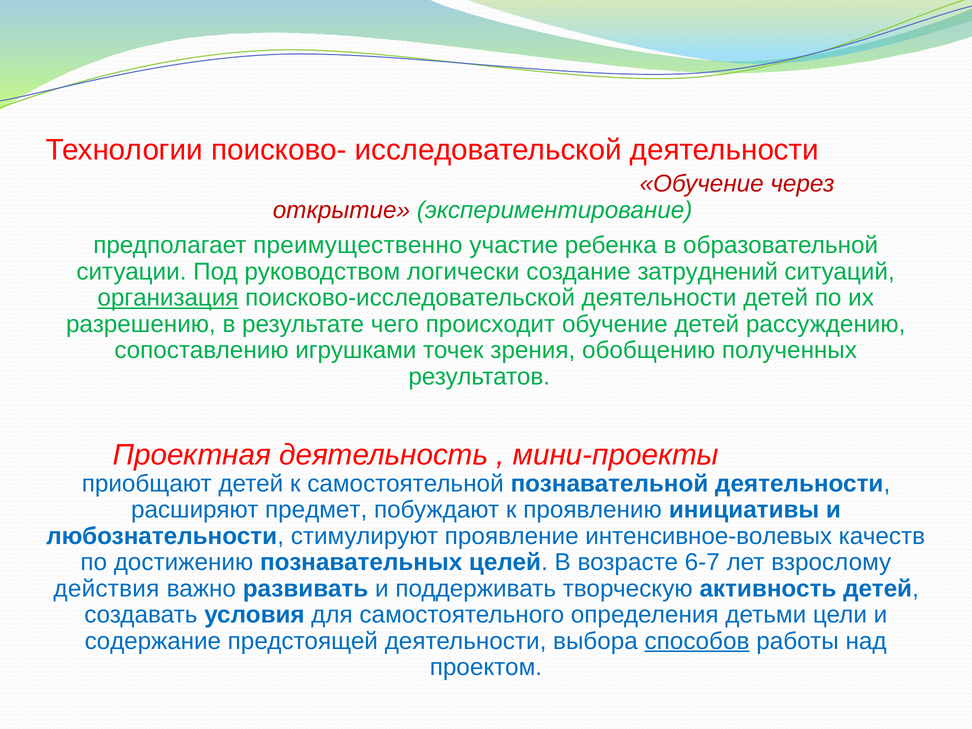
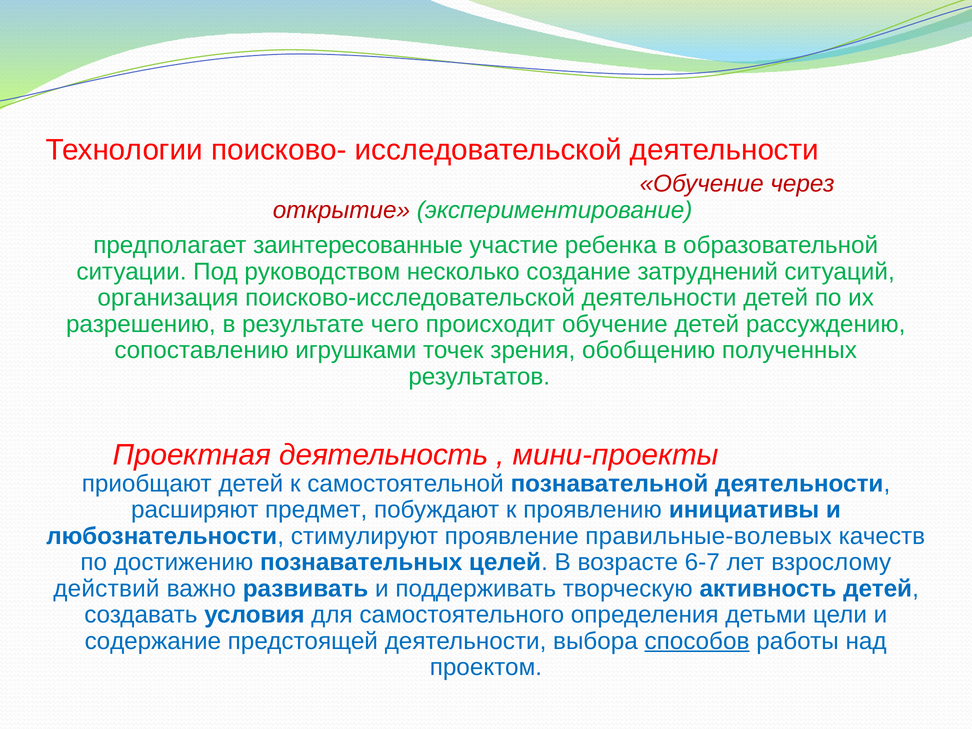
преимущественно: преимущественно -> заинтересованные
логически: логически -> несколько
организация underline: present -> none
интенсивное-волевых: интенсивное-волевых -> правильные-волевых
действия: действия -> действий
